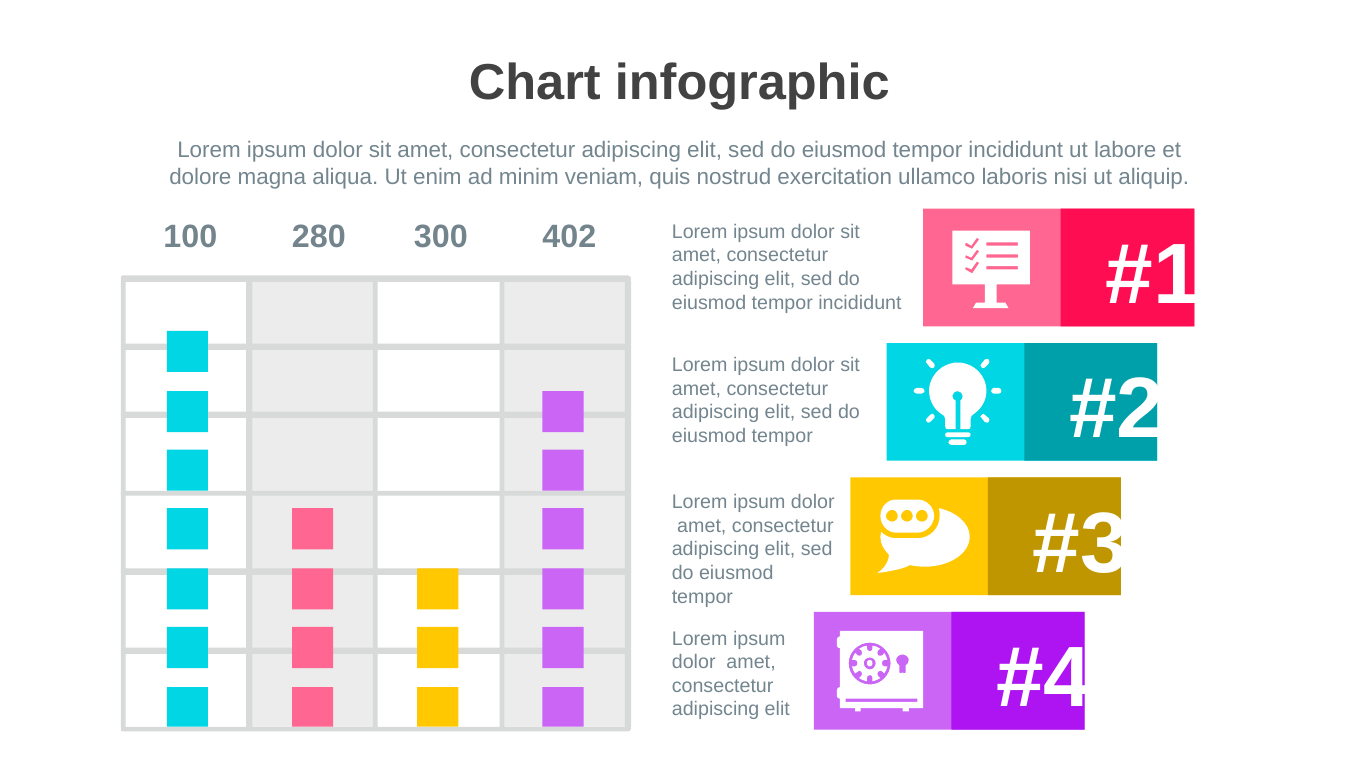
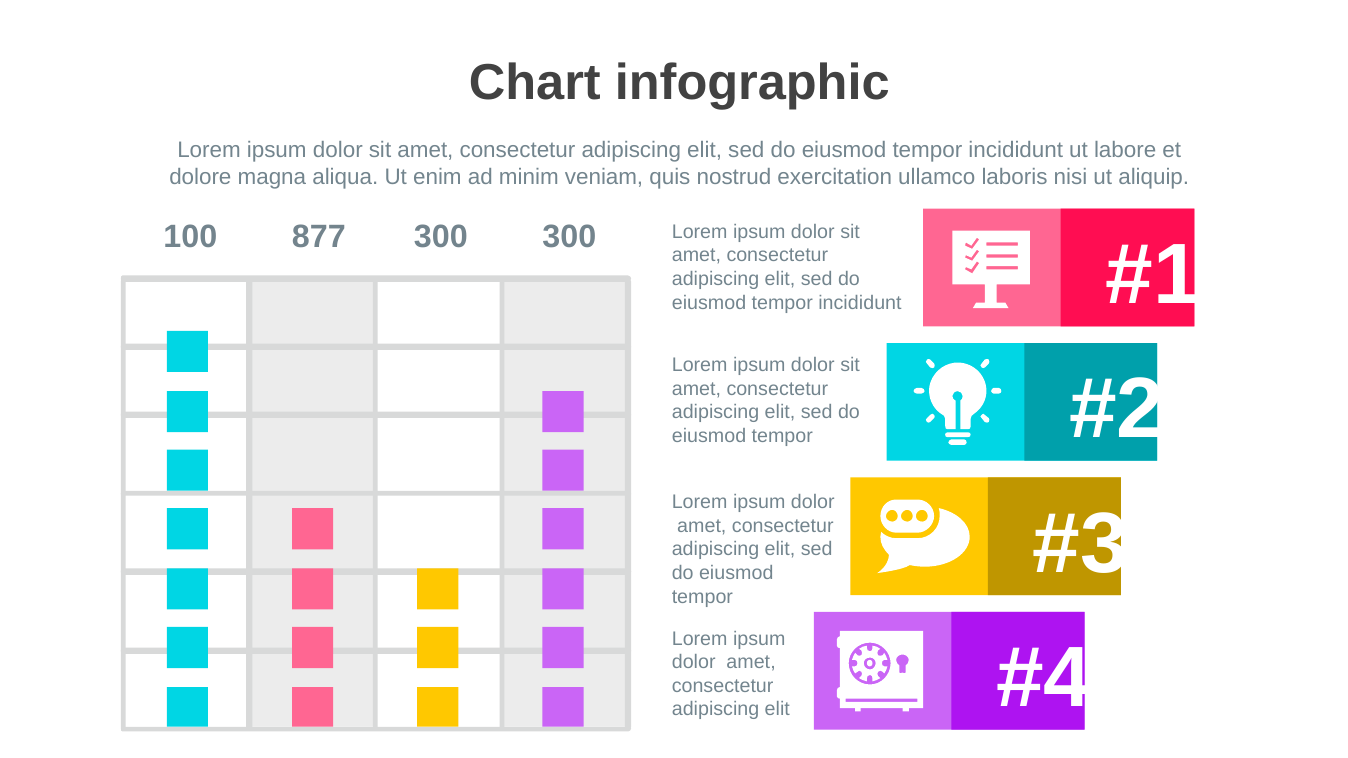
280: 280 -> 877
300 402: 402 -> 300
